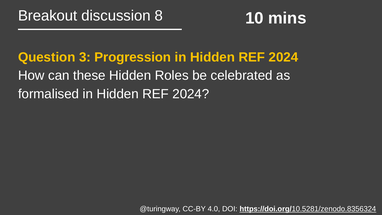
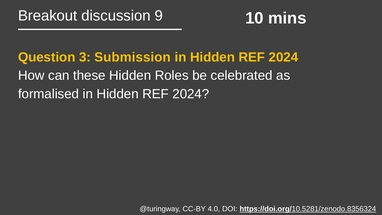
8: 8 -> 9
Progression: Progression -> Submission
